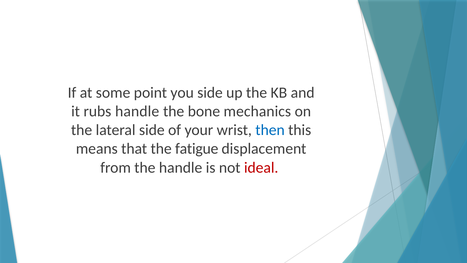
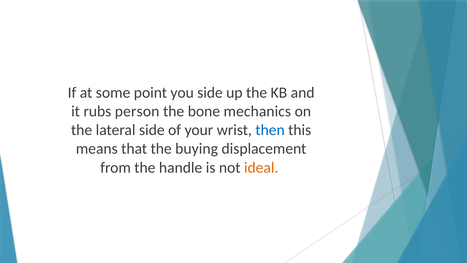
rubs handle: handle -> person
fatigue: fatigue -> buying
ideal colour: red -> orange
